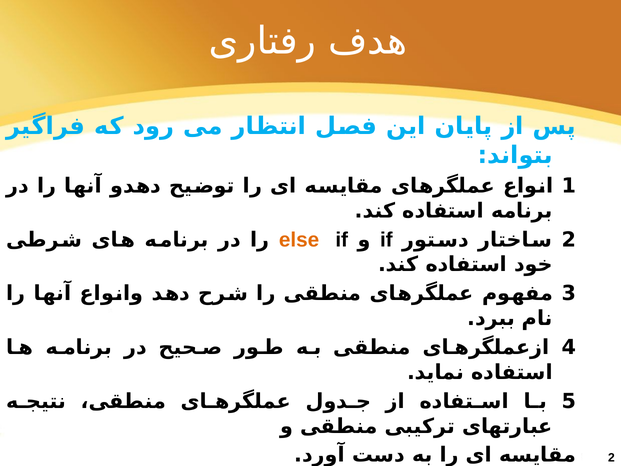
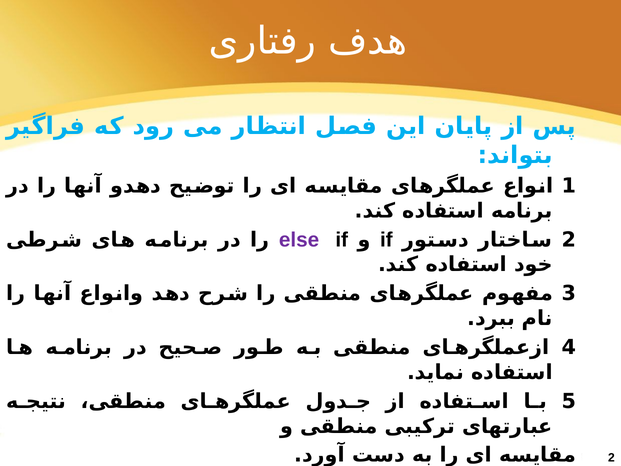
else colour: orange -> purple
